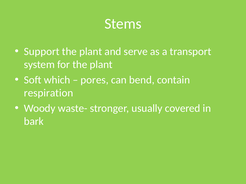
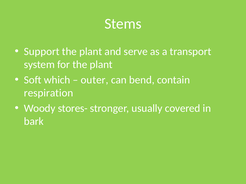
pores: pores -> outer
waste-: waste- -> stores-
